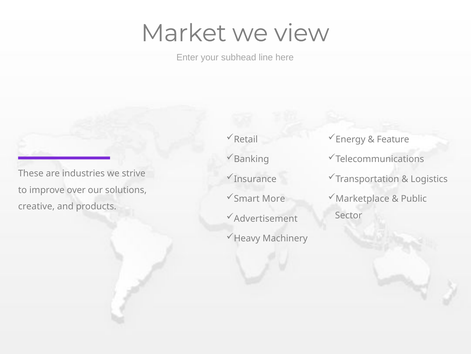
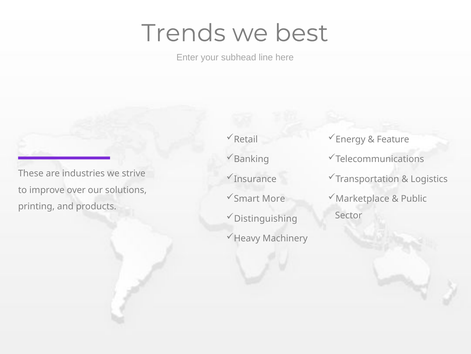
Market: Market -> Trends
view: view -> best
creative: creative -> printing
Advertisement: Advertisement -> Distinguishing
